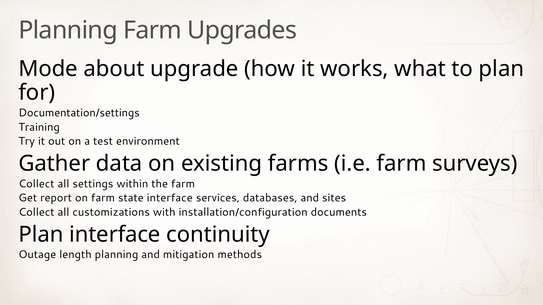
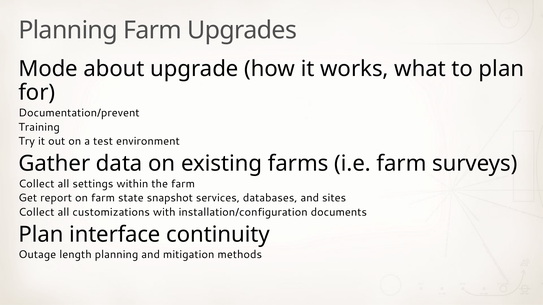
Documentation/settings: Documentation/settings -> Documentation/prevent
state interface: interface -> snapshot
